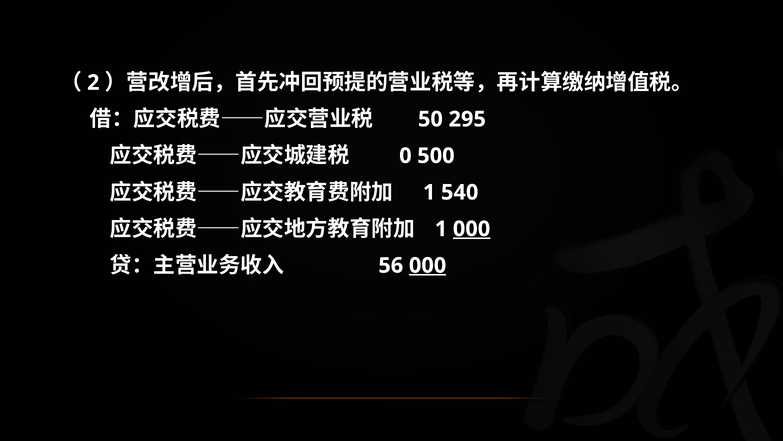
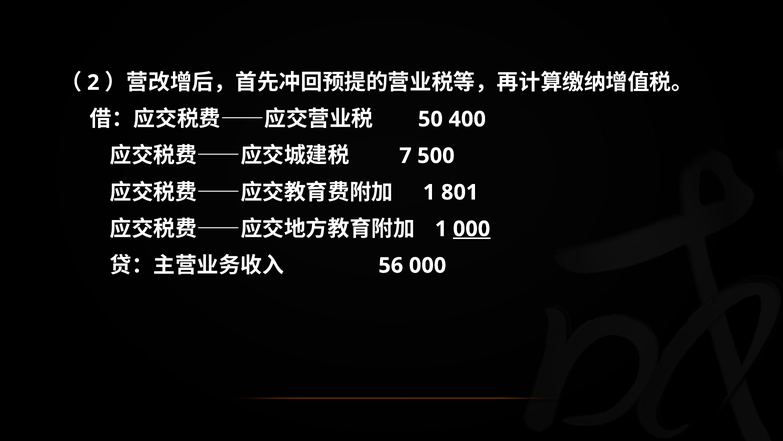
295: 295 -> 400
0: 0 -> 7
540: 540 -> 801
000 at (428, 265) underline: present -> none
